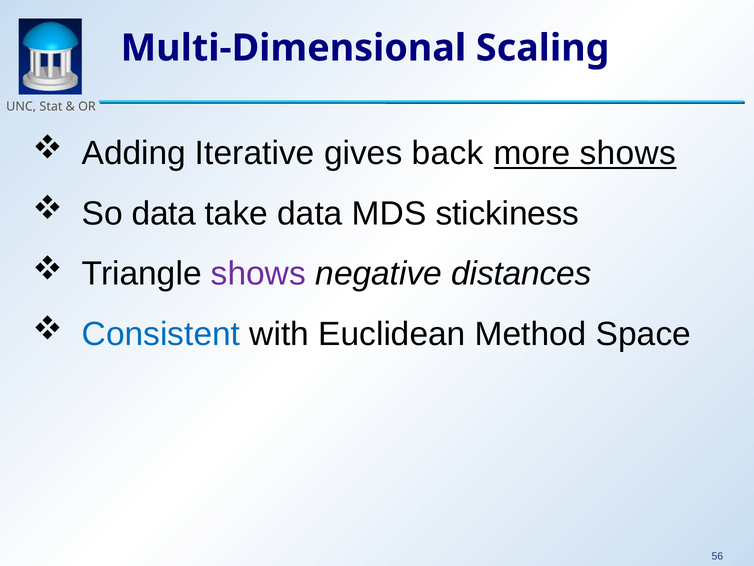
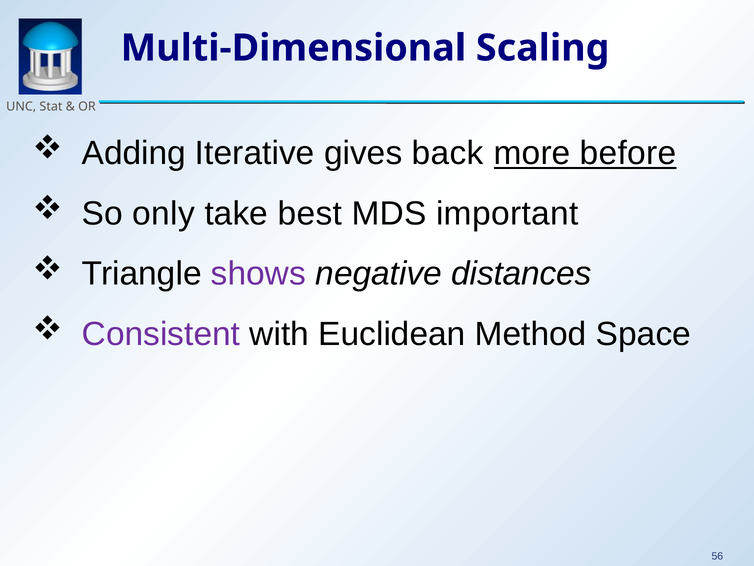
more shows: shows -> before
So data: data -> only
take data: data -> best
stickiness: stickiness -> important
Consistent colour: blue -> purple
